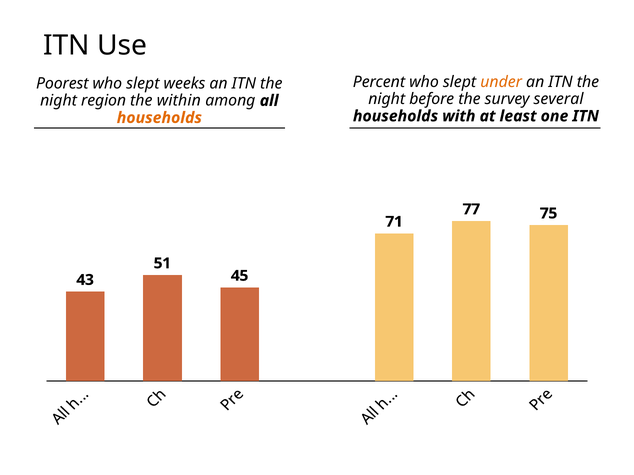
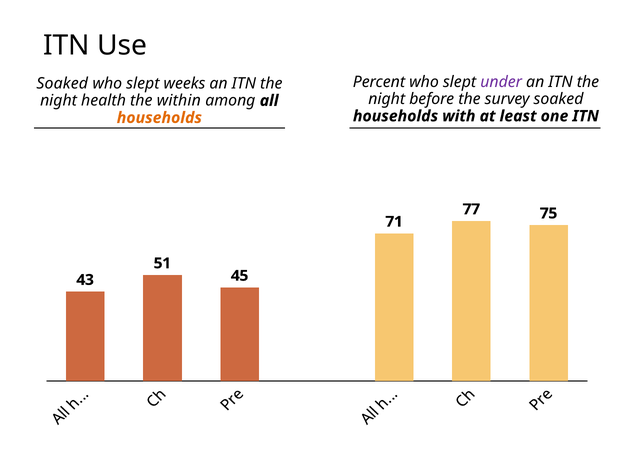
under colour: orange -> purple
Poorest at (62, 84): Poorest -> Soaked
survey several: several -> soaked
region: region -> health
